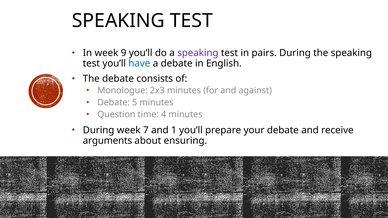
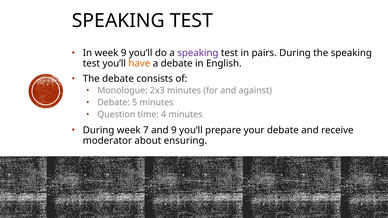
have colour: blue -> orange
and 1: 1 -> 9
arguments: arguments -> moderator
